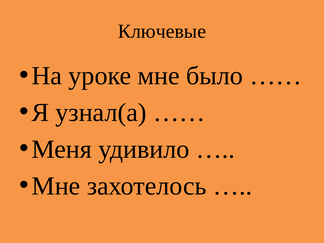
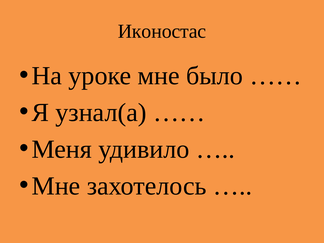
Ключевые: Ключевые -> Иконостас
